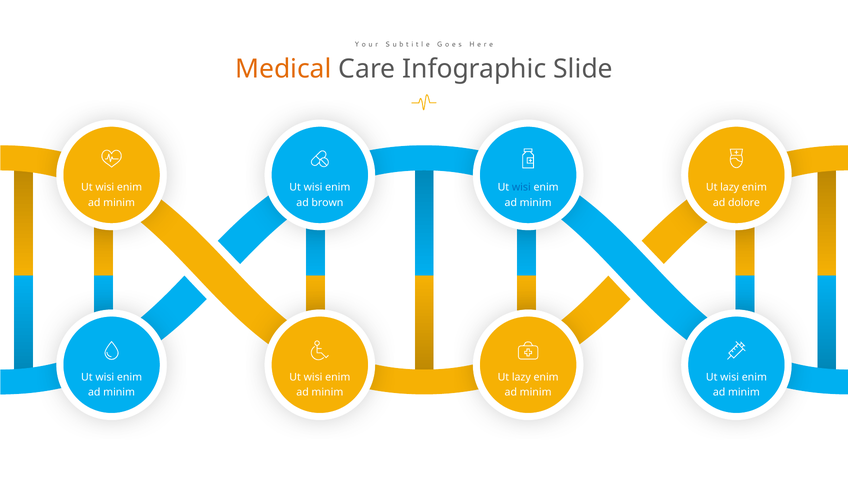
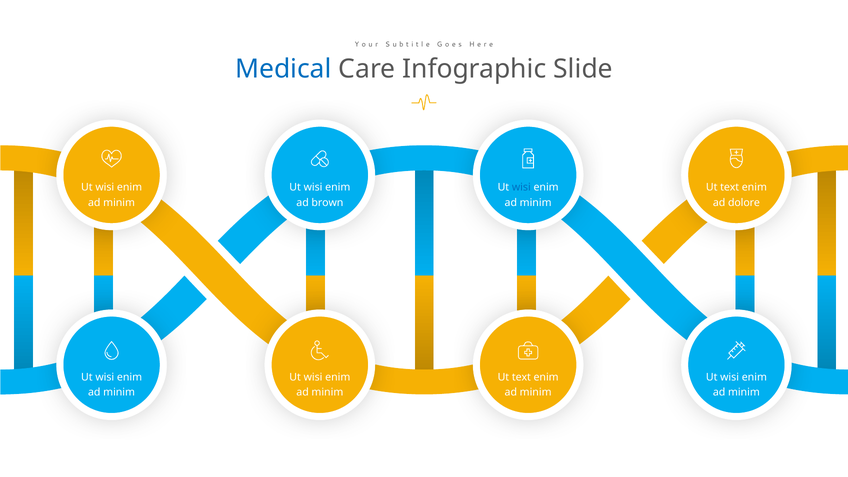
Medical colour: orange -> blue
lazy at (730, 187): lazy -> text
lazy at (521, 377): lazy -> text
